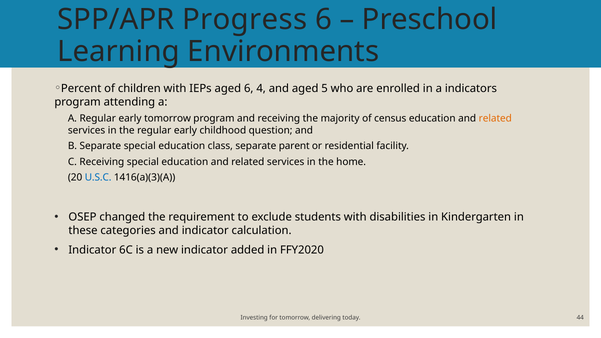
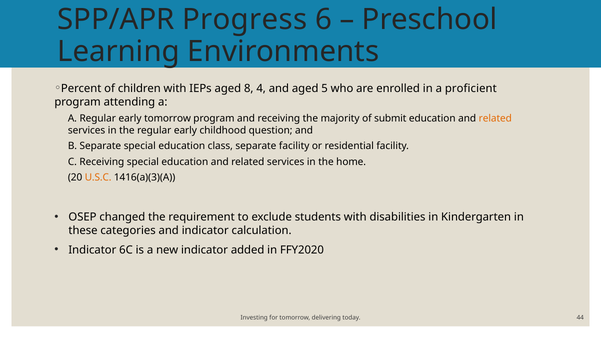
aged 6: 6 -> 8
indicators: indicators -> proficient
census: census -> submit
separate parent: parent -> facility
U.S.C colour: blue -> orange
